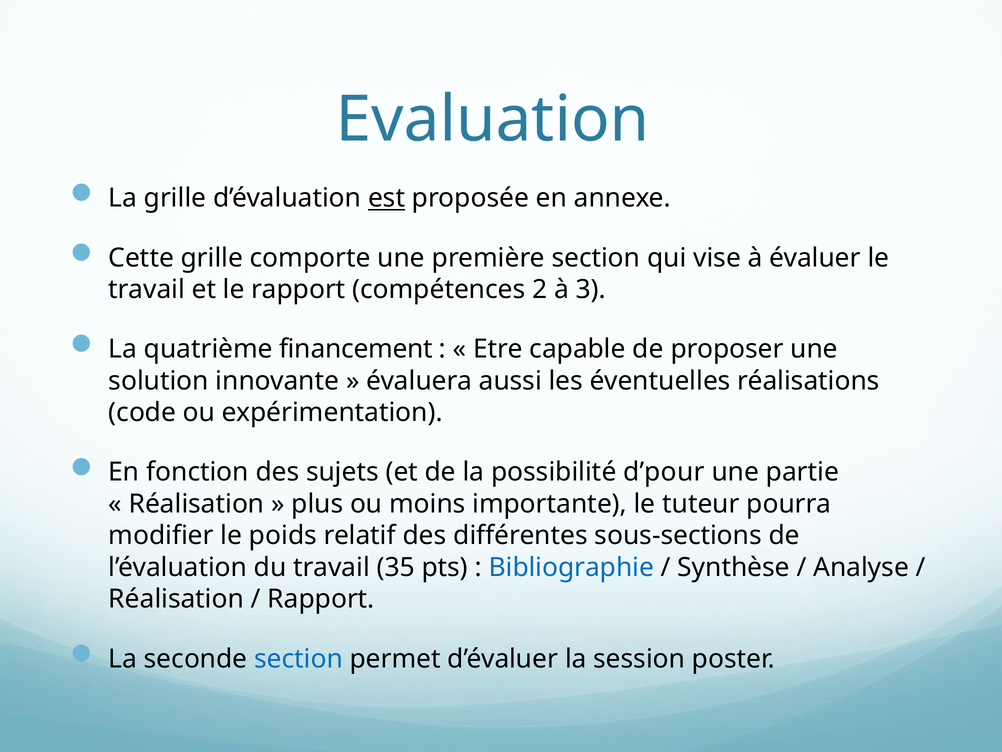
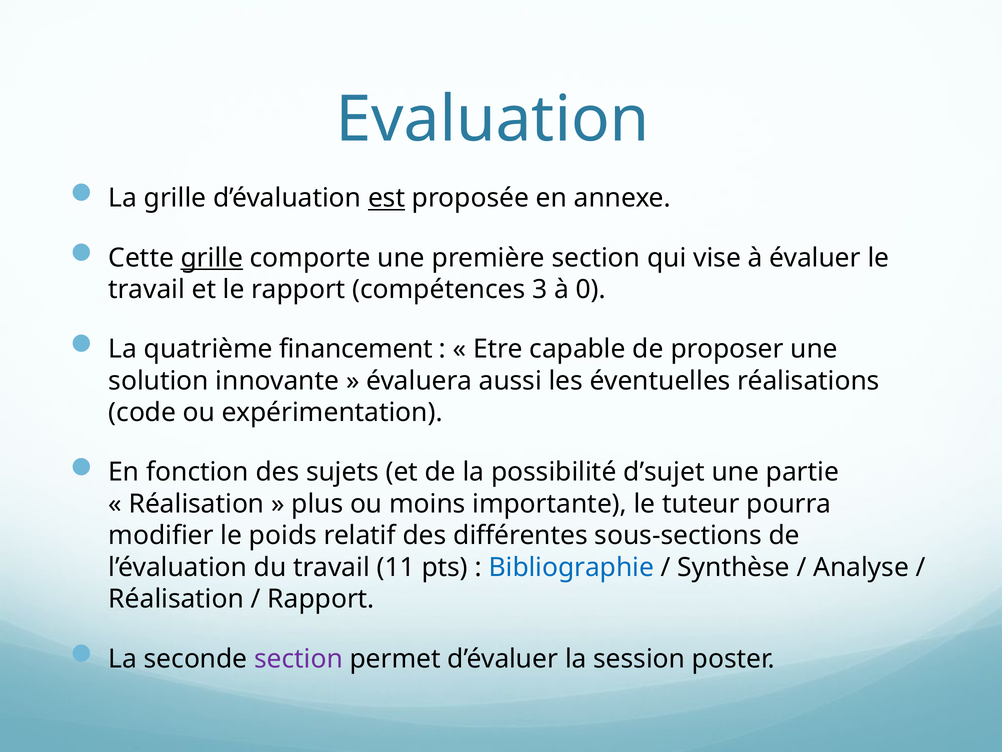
grille at (212, 258) underline: none -> present
2: 2 -> 3
3: 3 -> 0
d’pour: d’pour -> d’sujet
35: 35 -> 11
section at (299, 658) colour: blue -> purple
